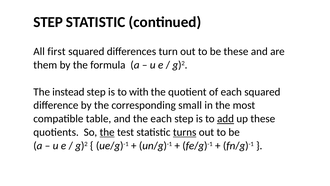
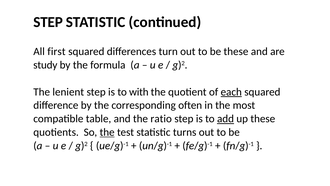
them: them -> study
instead: instead -> lenient
each at (231, 92) underline: none -> present
small: small -> often
the each: each -> ratio
turns underline: present -> none
